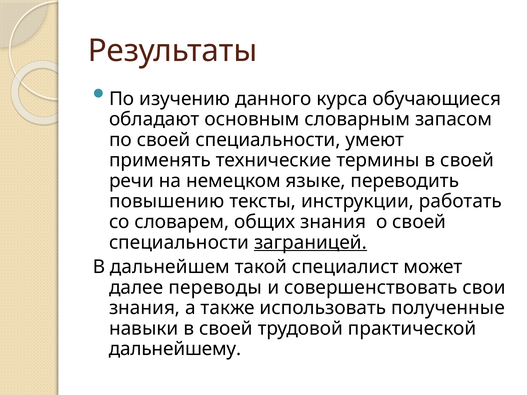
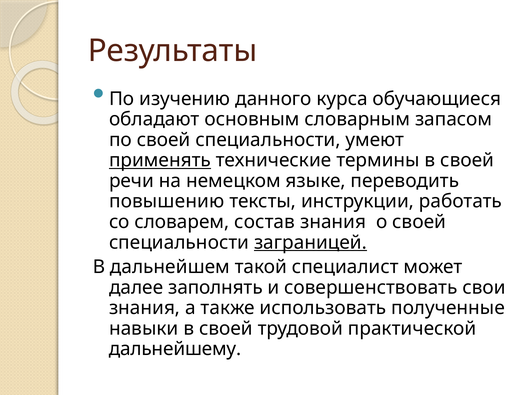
применять underline: none -> present
общих: общих -> состав
переводы: переводы -> заполнять
